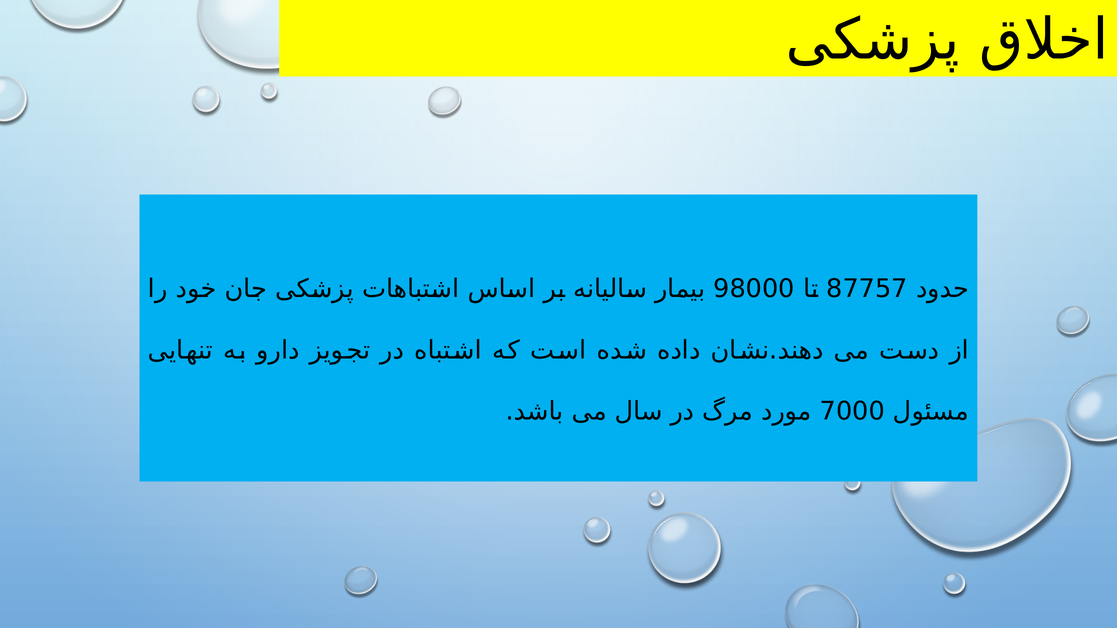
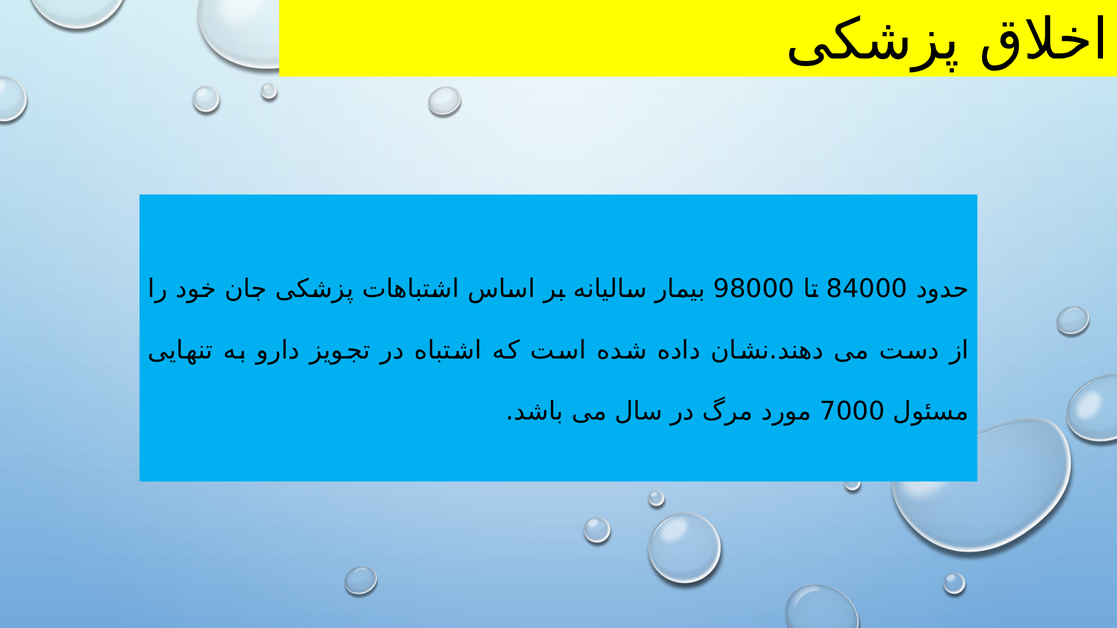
87757: 87757 -> 84000
